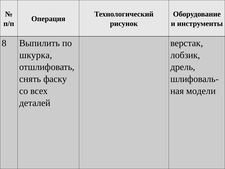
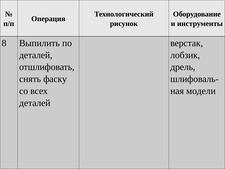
шкурка at (36, 55): шкурка -> деталей
